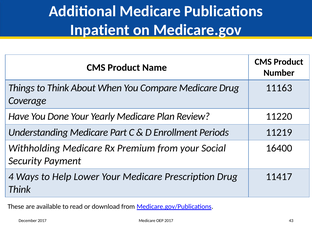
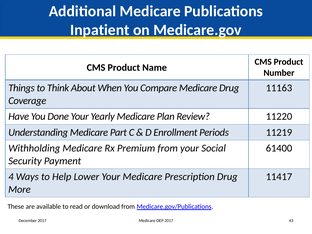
16400: 16400 -> 61400
Think at (19, 189): Think -> More
